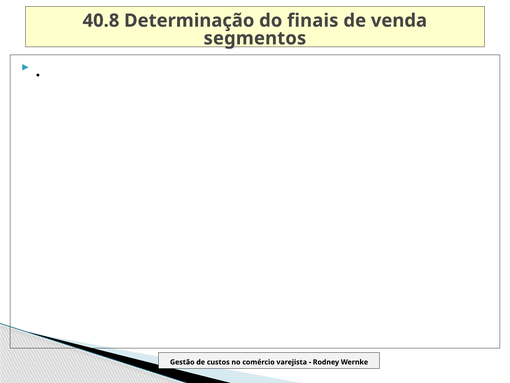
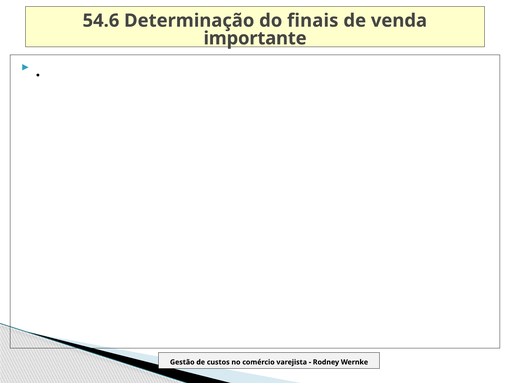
40.8: 40.8 -> 54.6
segmentos: segmentos -> importante
